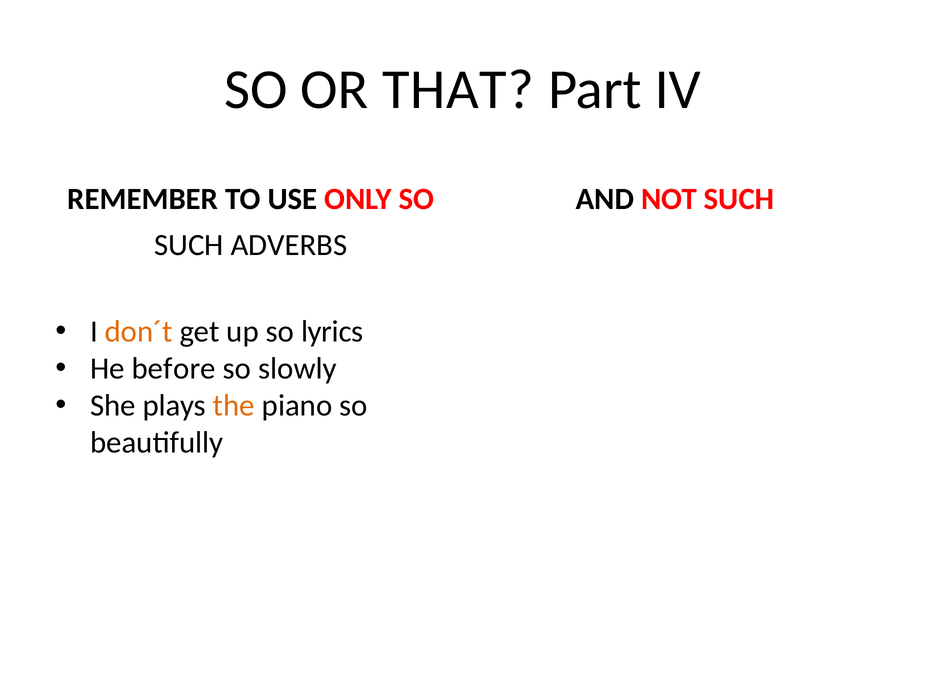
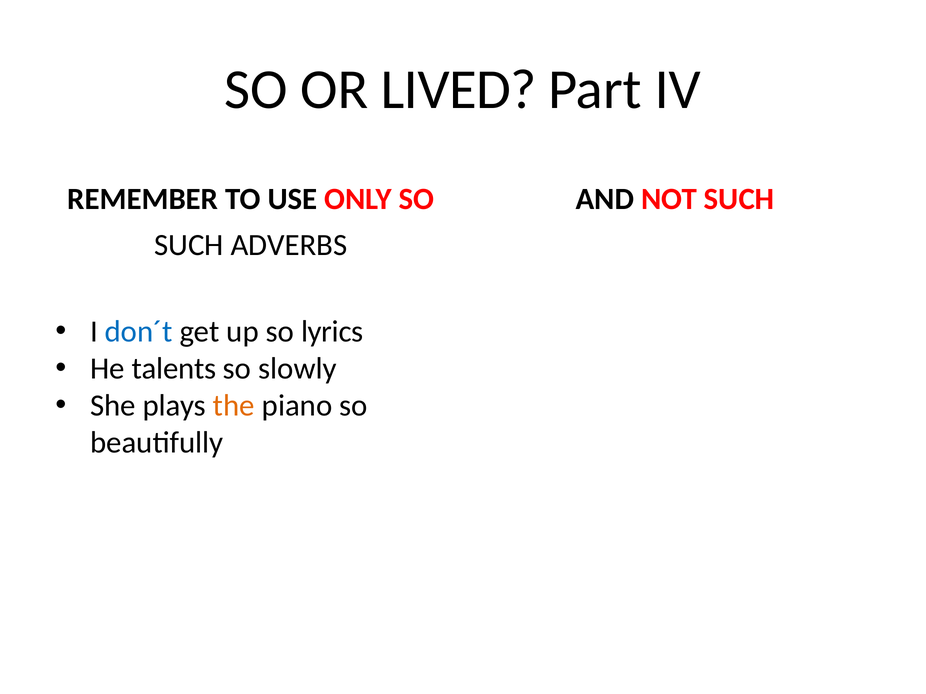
THAT: THAT -> LIVED
don´t colour: orange -> blue
before: before -> talents
